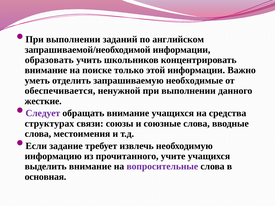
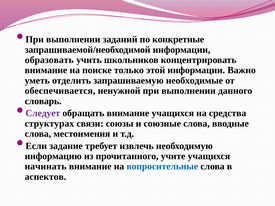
английском: английском -> конкретные
жесткие: жесткие -> словарь
выделить: выделить -> начинать
вопросительные colour: purple -> blue
основная: основная -> аспектов
